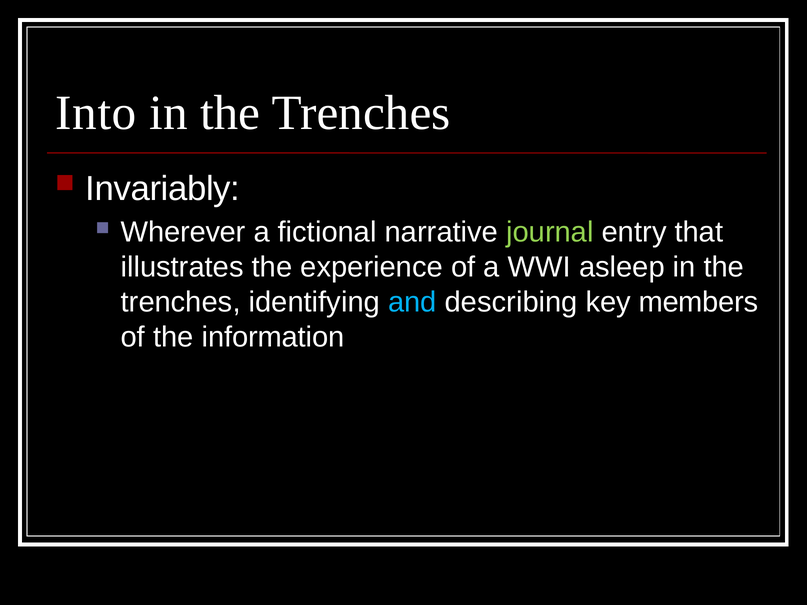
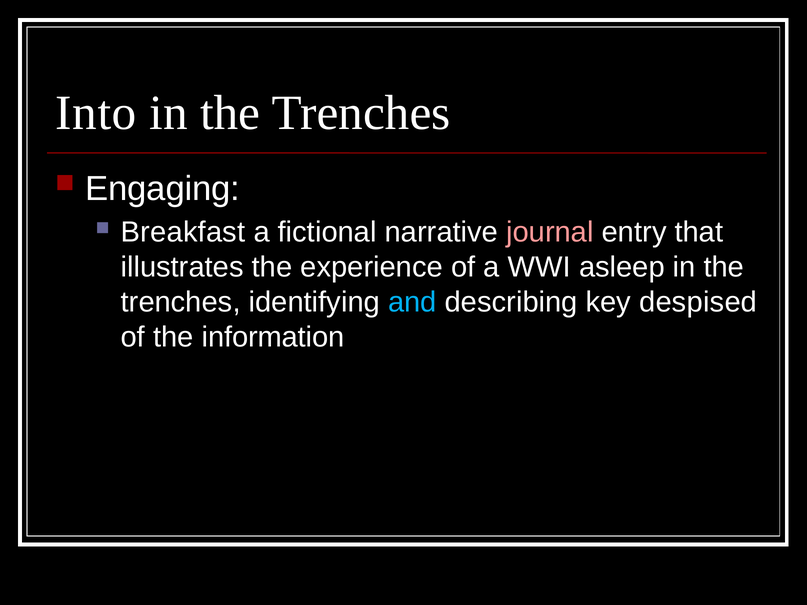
Invariably: Invariably -> Engaging
Wherever: Wherever -> Breakfast
journal colour: light green -> pink
members: members -> despised
